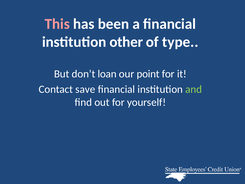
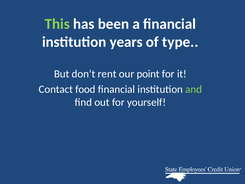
This colour: pink -> light green
other: other -> years
loan: loan -> rent
save: save -> food
